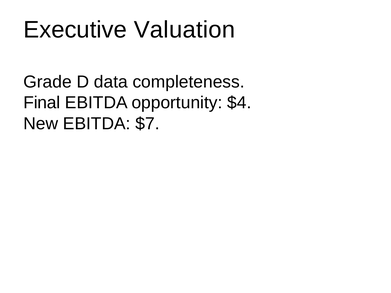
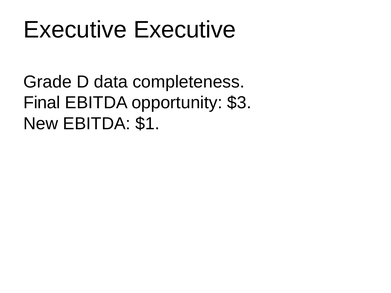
Executive Valuation: Valuation -> Executive
$4: $4 -> $3
$7: $7 -> $1
